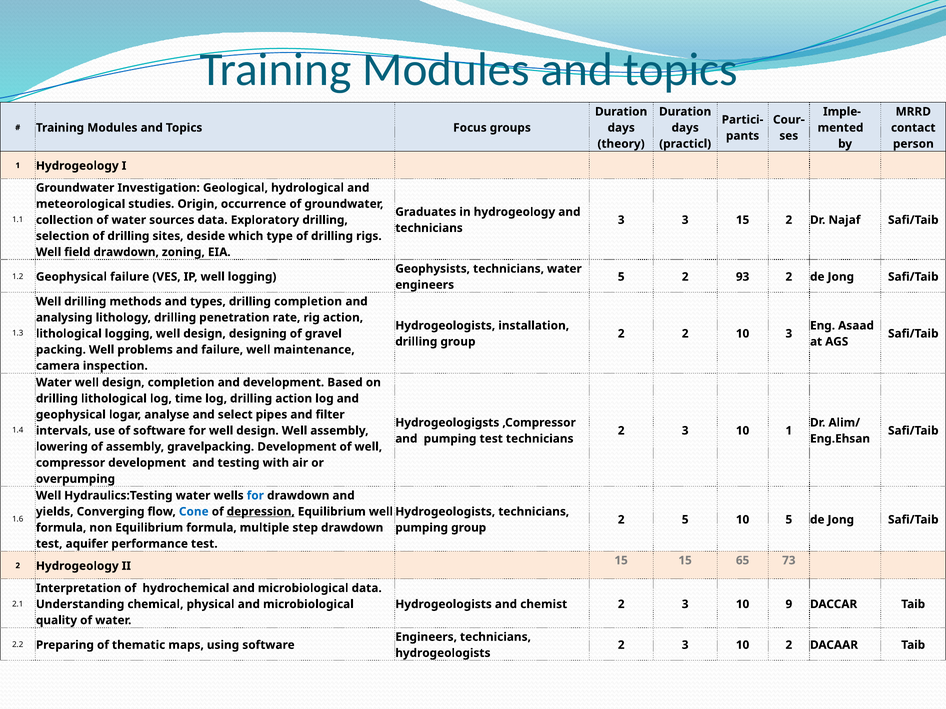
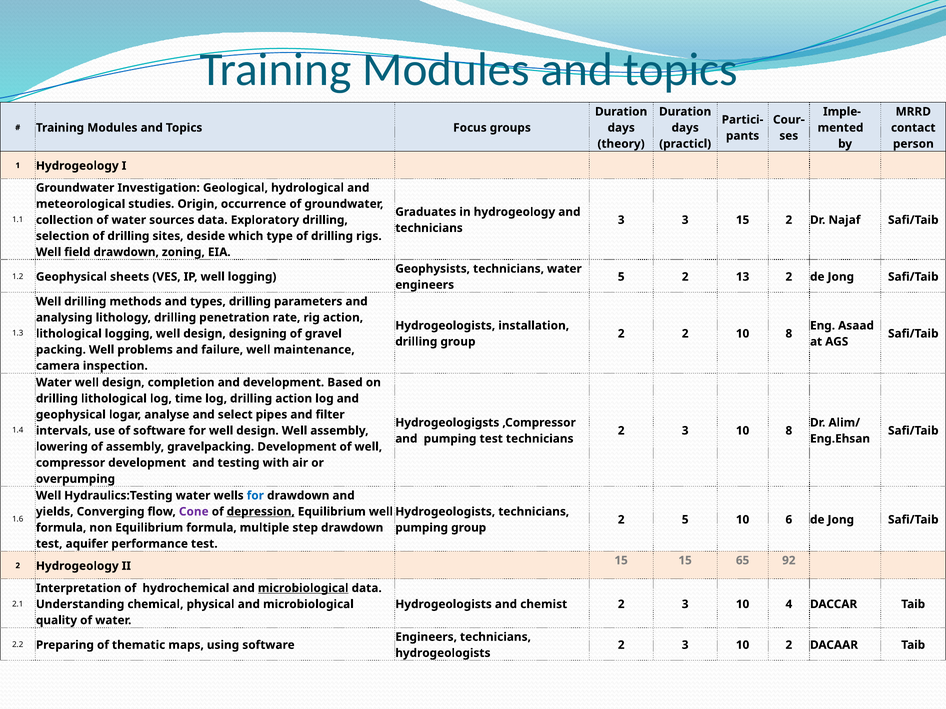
Geophysical failure: failure -> sheets
93: 93 -> 13
drilling completion: completion -> parameters
2 10 3: 3 -> 8
3 10 1: 1 -> 8
Cone colour: blue -> purple
10 5: 5 -> 6
73: 73 -> 92
microbiological at (303, 589) underline: none -> present
9: 9 -> 4
